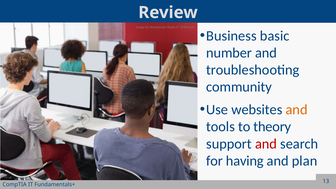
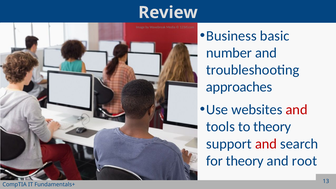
community: community -> approaches
and at (297, 110) colour: orange -> red
for having: having -> theory
plan: plan -> root
